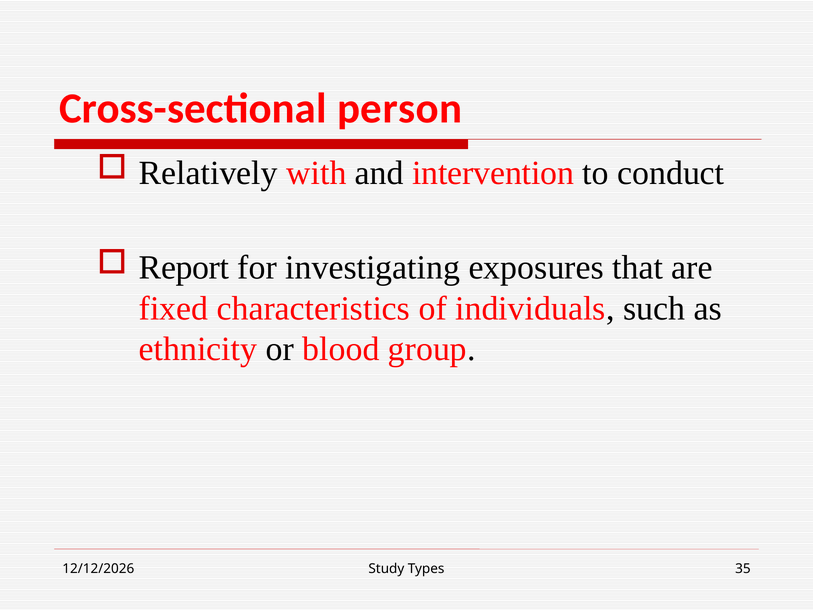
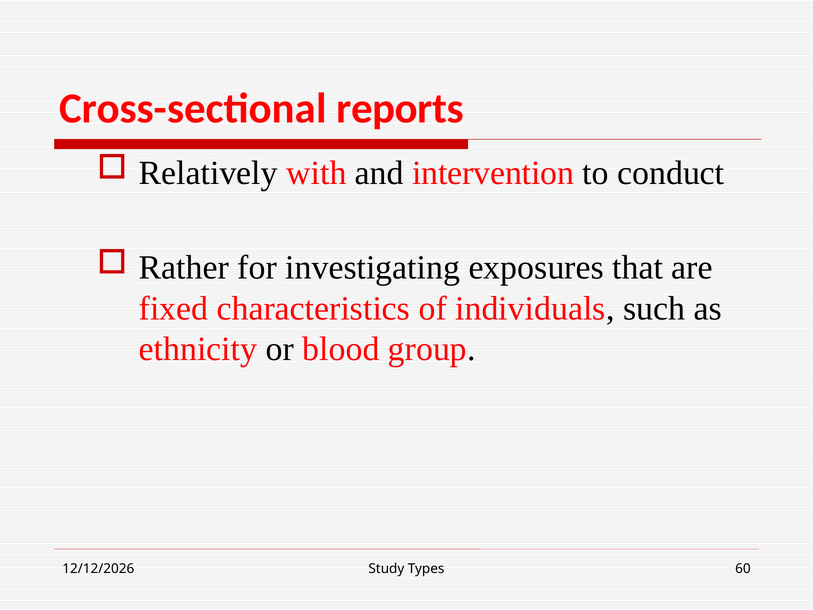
person: person -> reports
Report: Report -> Rather
35: 35 -> 60
